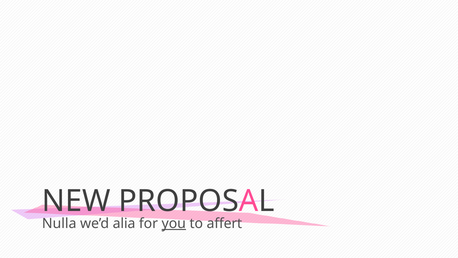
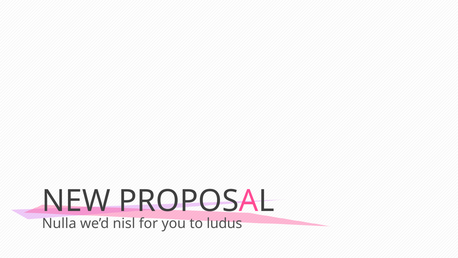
alia: alia -> nisl
you underline: present -> none
affert: affert -> ludus
